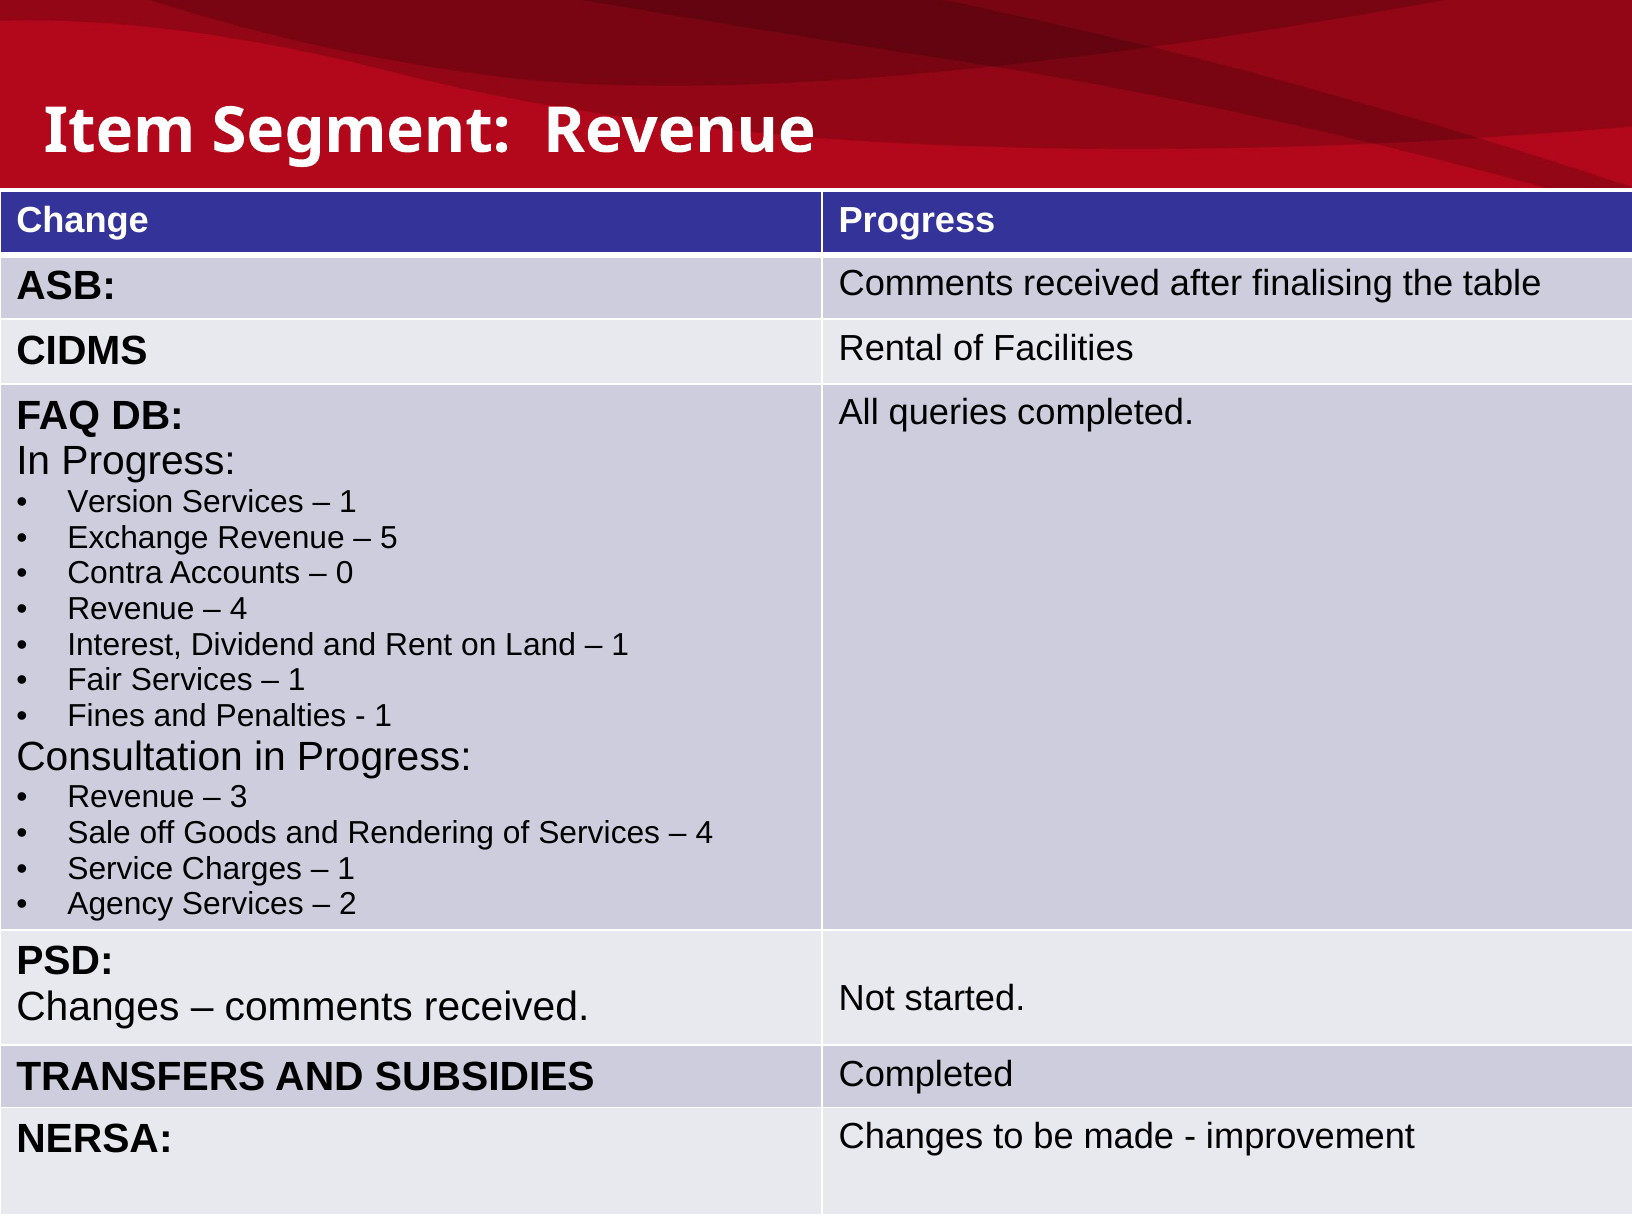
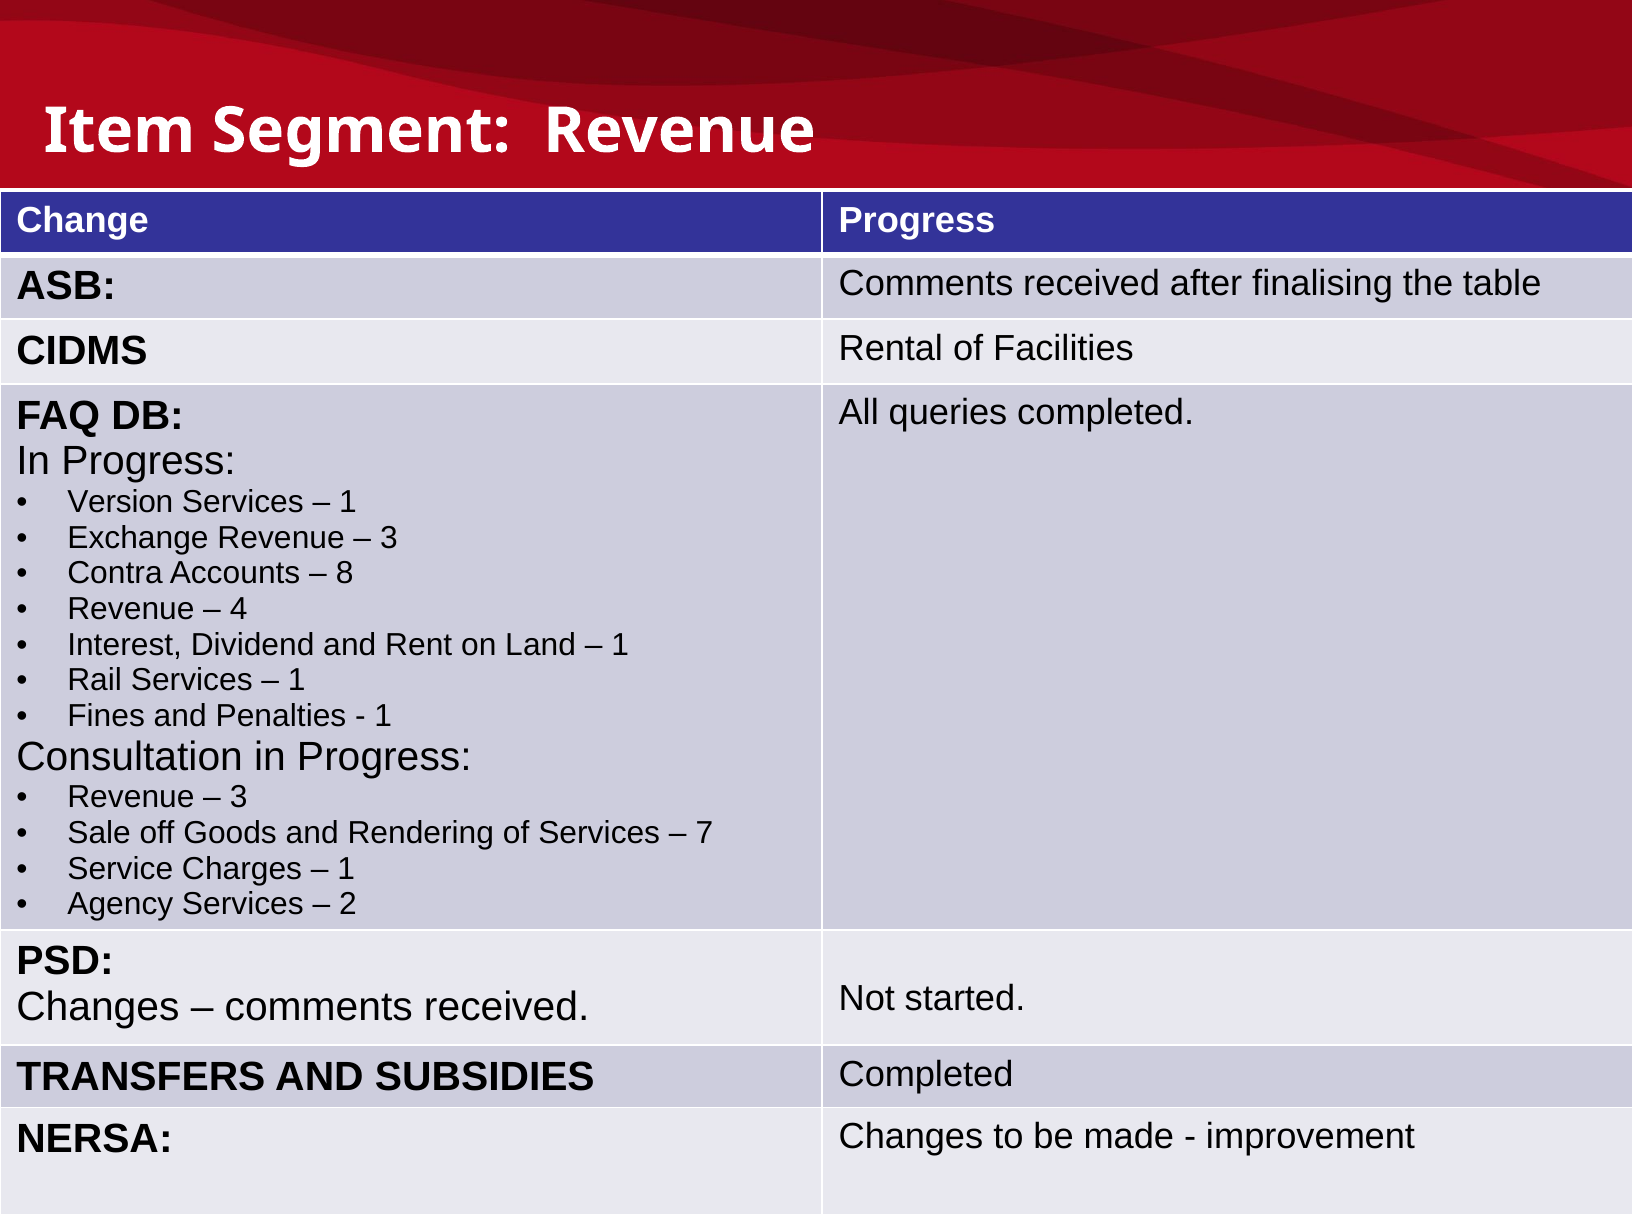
5 at (389, 538): 5 -> 3
0: 0 -> 8
Fair: Fair -> Rail
4 at (704, 833): 4 -> 7
